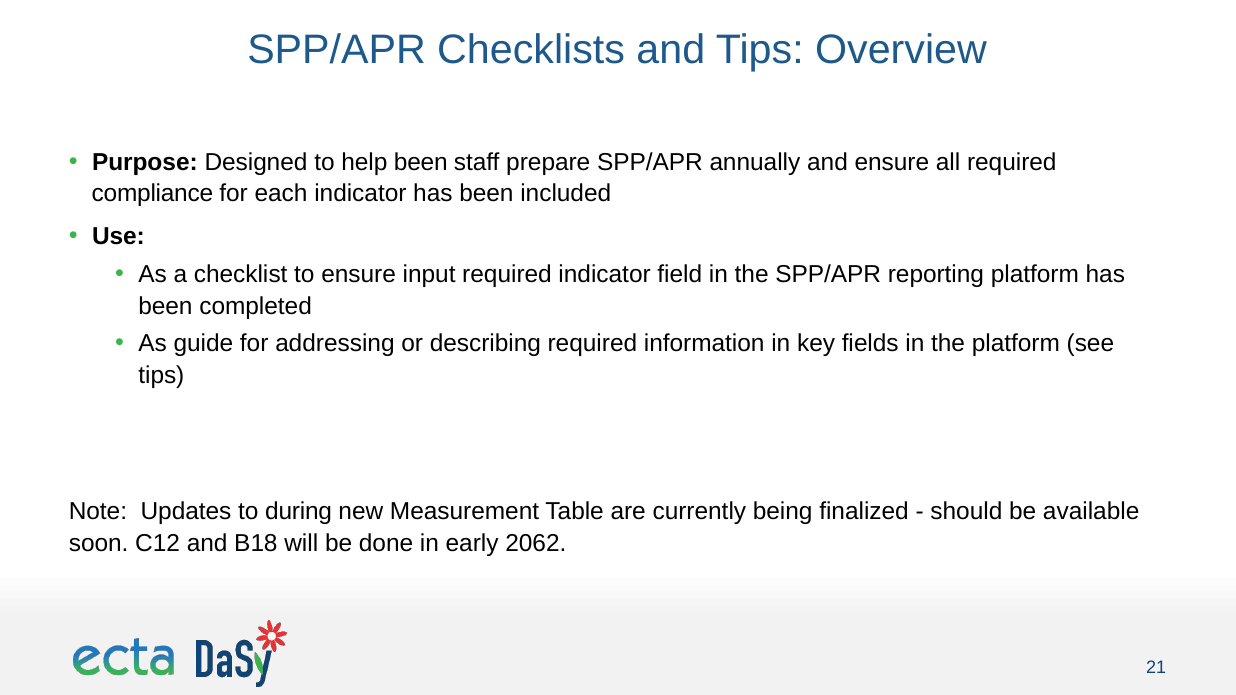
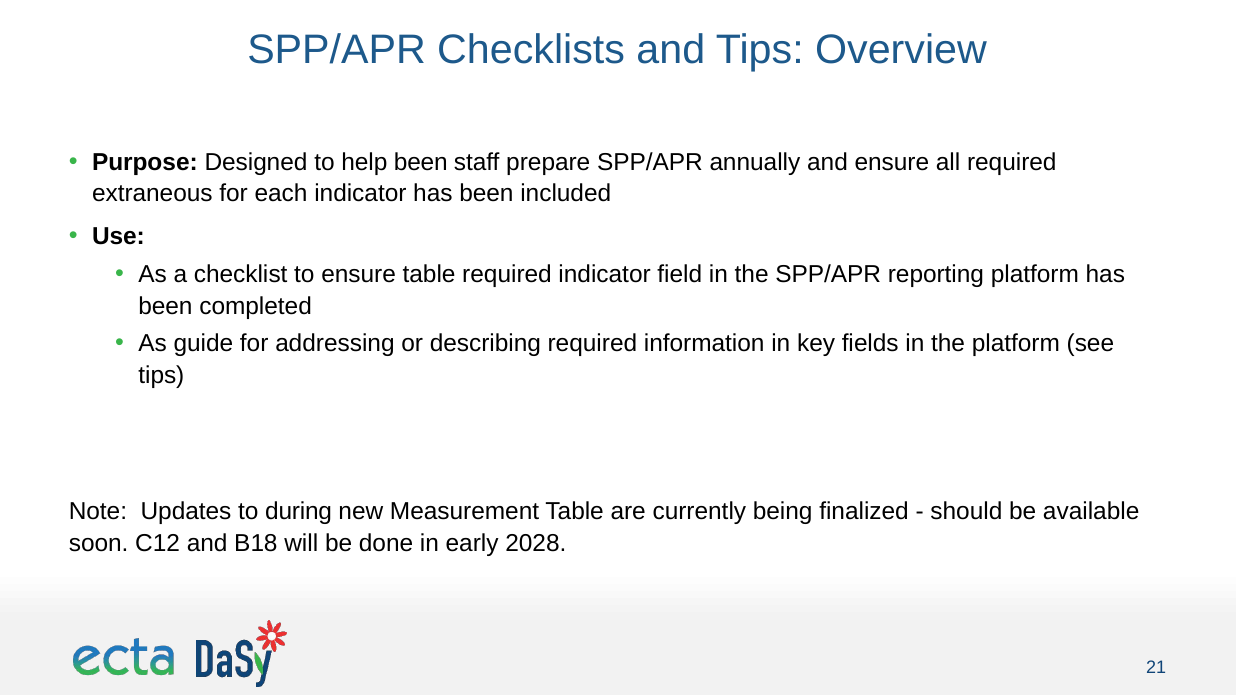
compliance: compliance -> extraneous
ensure input: input -> table
2062: 2062 -> 2028
